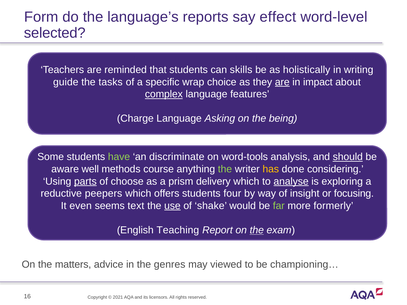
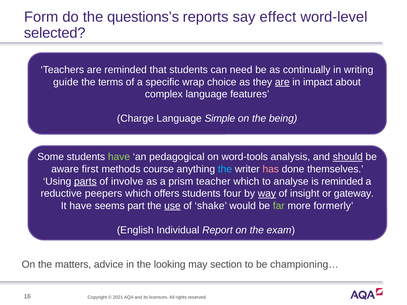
language’s: language’s -> questions’s
skills: skills -> need
holistically: holistically -> continually
tasks: tasks -> terms
complex underline: present -> none
Asking: Asking -> Simple
discriminate: discriminate -> pedagogical
well: well -> first
the at (225, 169) colour: light green -> light blue
has colour: yellow -> pink
considering: considering -> themselves
choose: choose -> involve
delivery: delivery -> teacher
analyse underline: present -> none
is exploring: exploring -> reminded
way underline: none -> present
focusing: focusing -> gateway
It even: even -> have
text: text -> part
Teaching: Teaching -> Individual
the at (257, 230) underline: present -> none
genres: genres -> looking
viewed: viewed -> section
